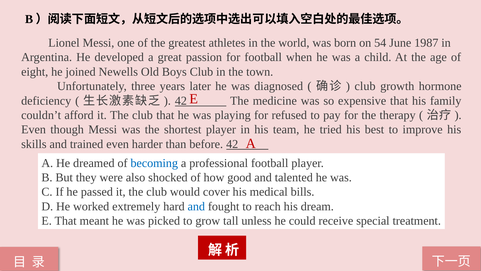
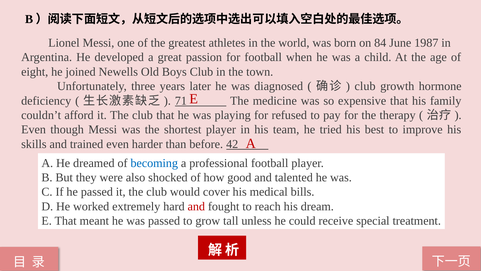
54: 54 -> 84
42: 42 -> 71
and at (196, 206) colour: blue -> red
was picked: picked -> passed
